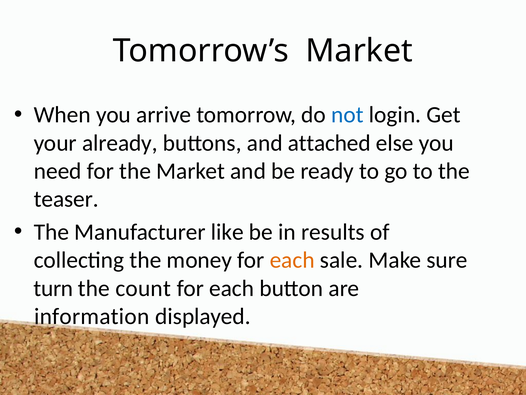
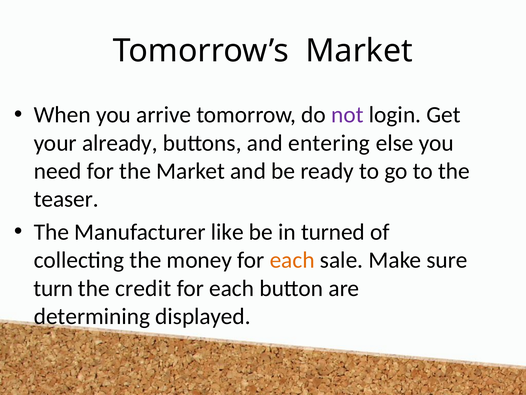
not colour: blue -> purple
attached: attached -> entering
results: results -> turned
count: count -> credit
information: information -> determining
